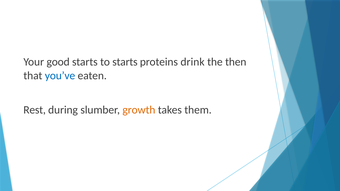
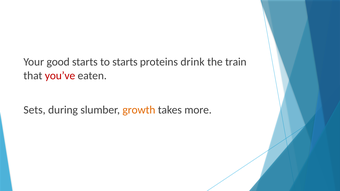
then: then -> train
you’ve colour: blue -> red
Rest: Rest -> Sets
them: them -> more
